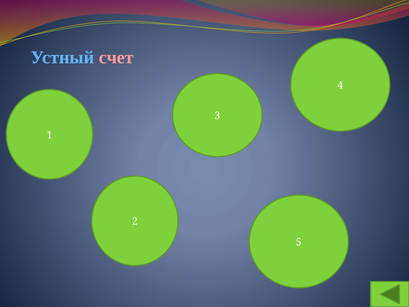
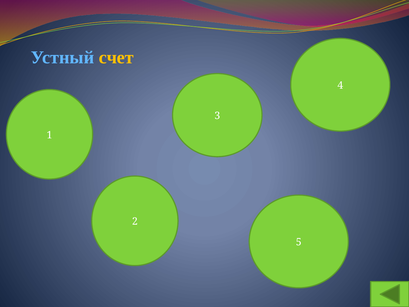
счет colour: pink -> yellow
